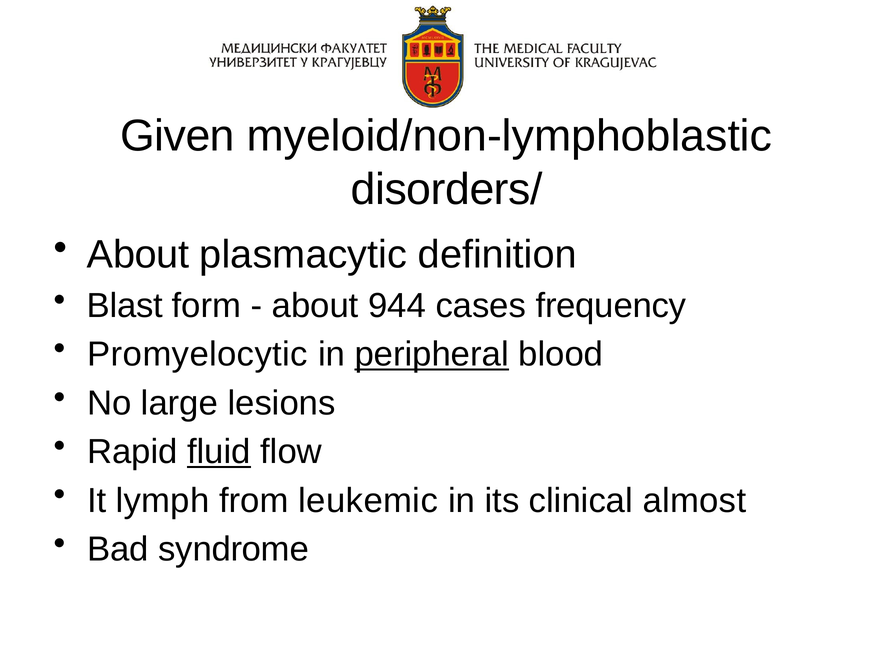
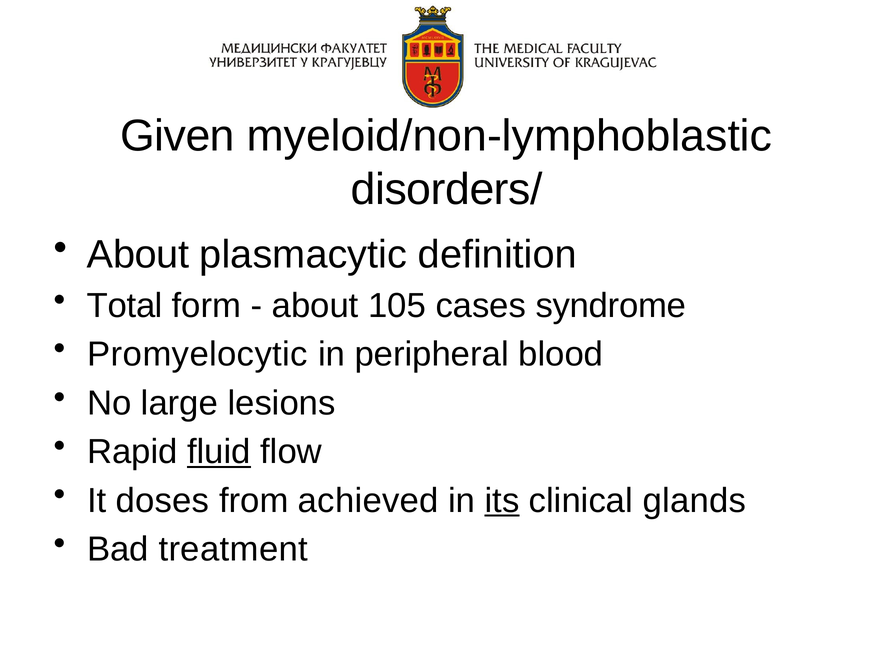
Blast: Blast -> Total
944: 944 -> 105
frequency: frequency -> syndrome
peripheral underline: present -> none
lymph: lymph -> doses
leukemic: leukemic -> achieved
its underline: none -> present
almost: almost -> glands
syndrome: syndrome -> treatment
